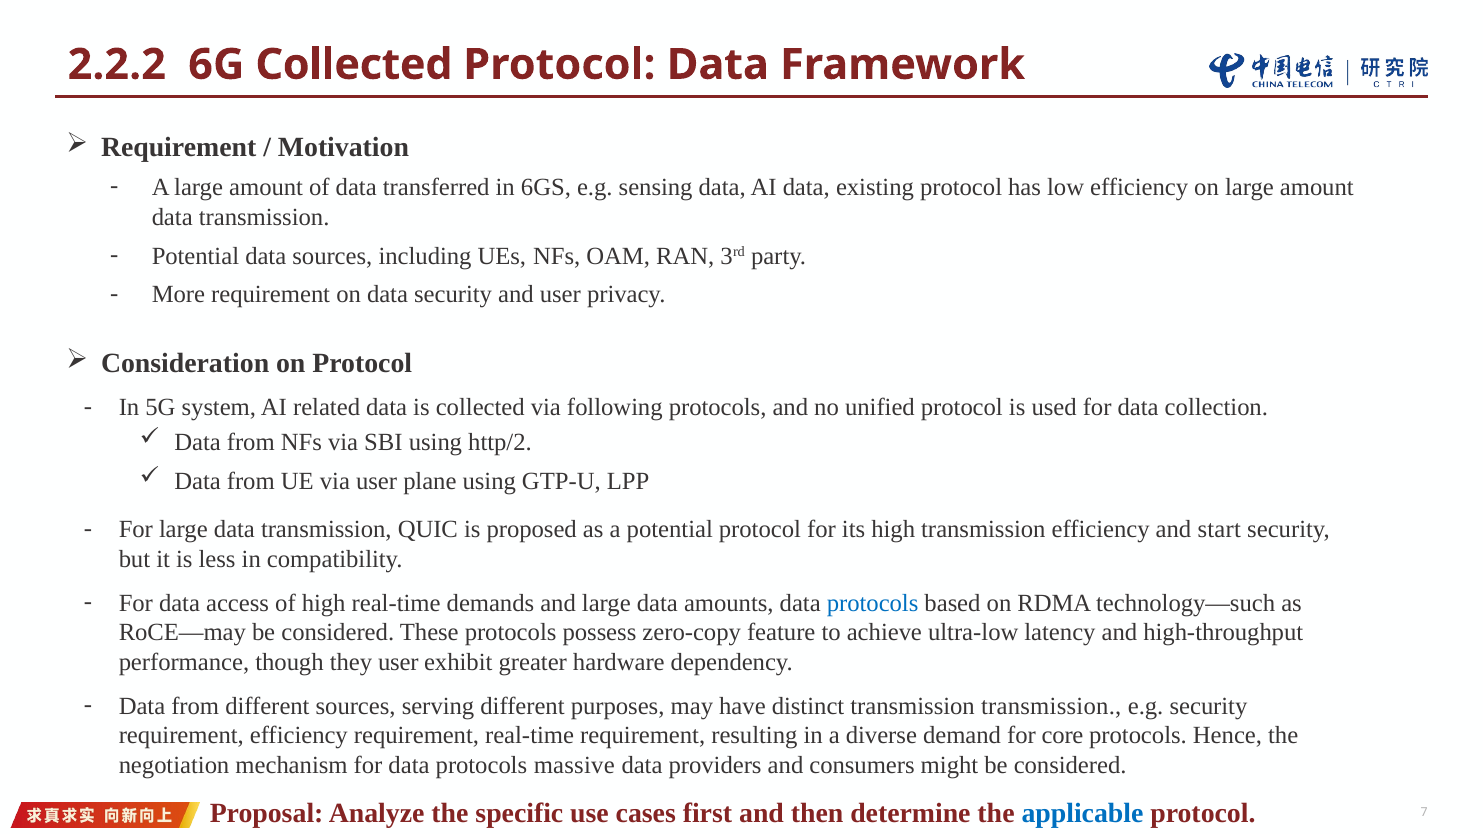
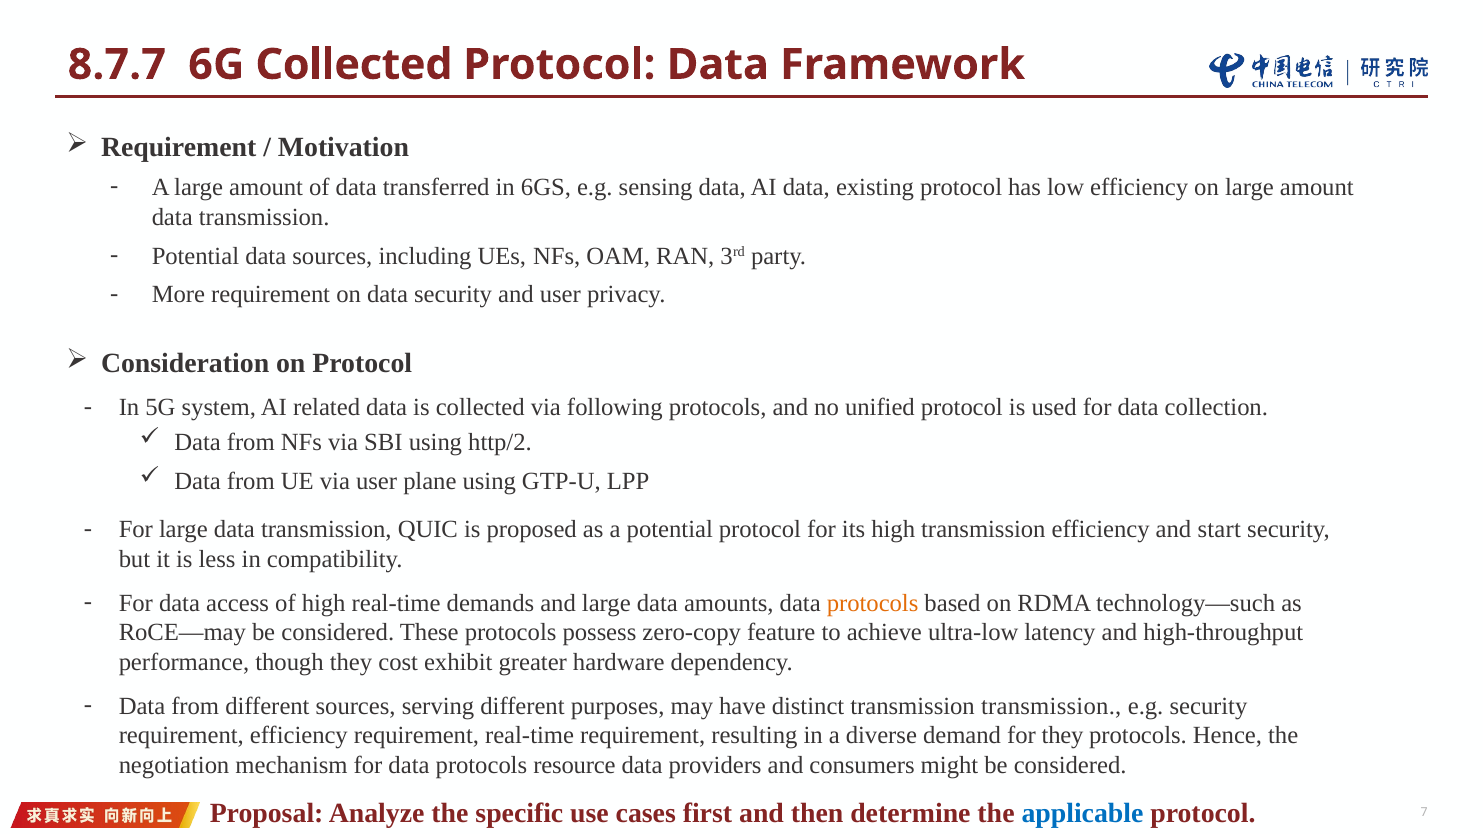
2.2.2: 2.2.2 -> 8.7.7
protocols at (873, 603) colour: blue -> orange
they user: user -> cost
for core: core -> they
massive: massive -> resource
